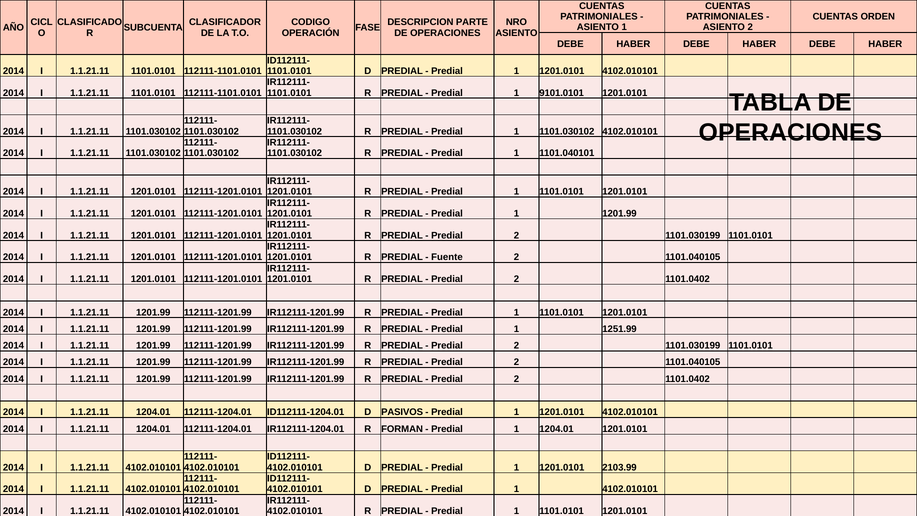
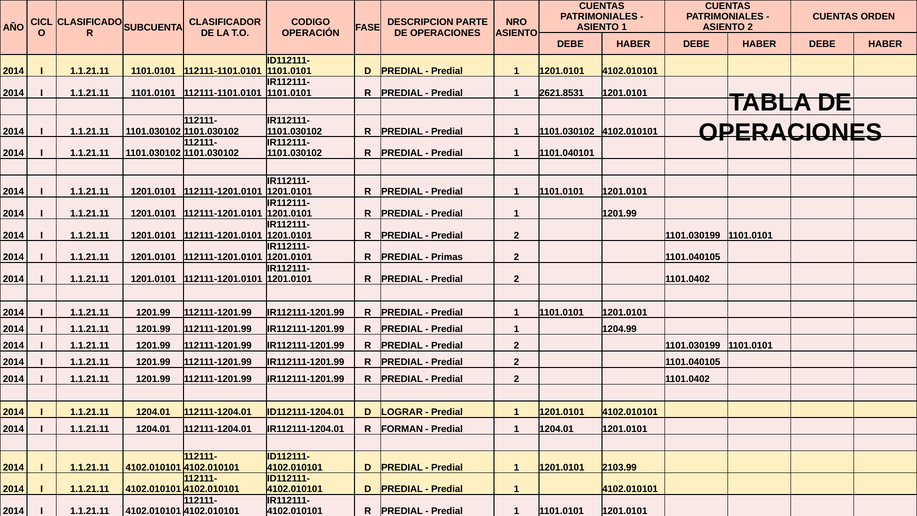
9101.0101: 9101.0101 -> 2621.8531
Fuente: Fuente -> Primas
1251.99: 1251.99 -> 1204.99
PASIVOS: PASIVOS -> LOGRAR
